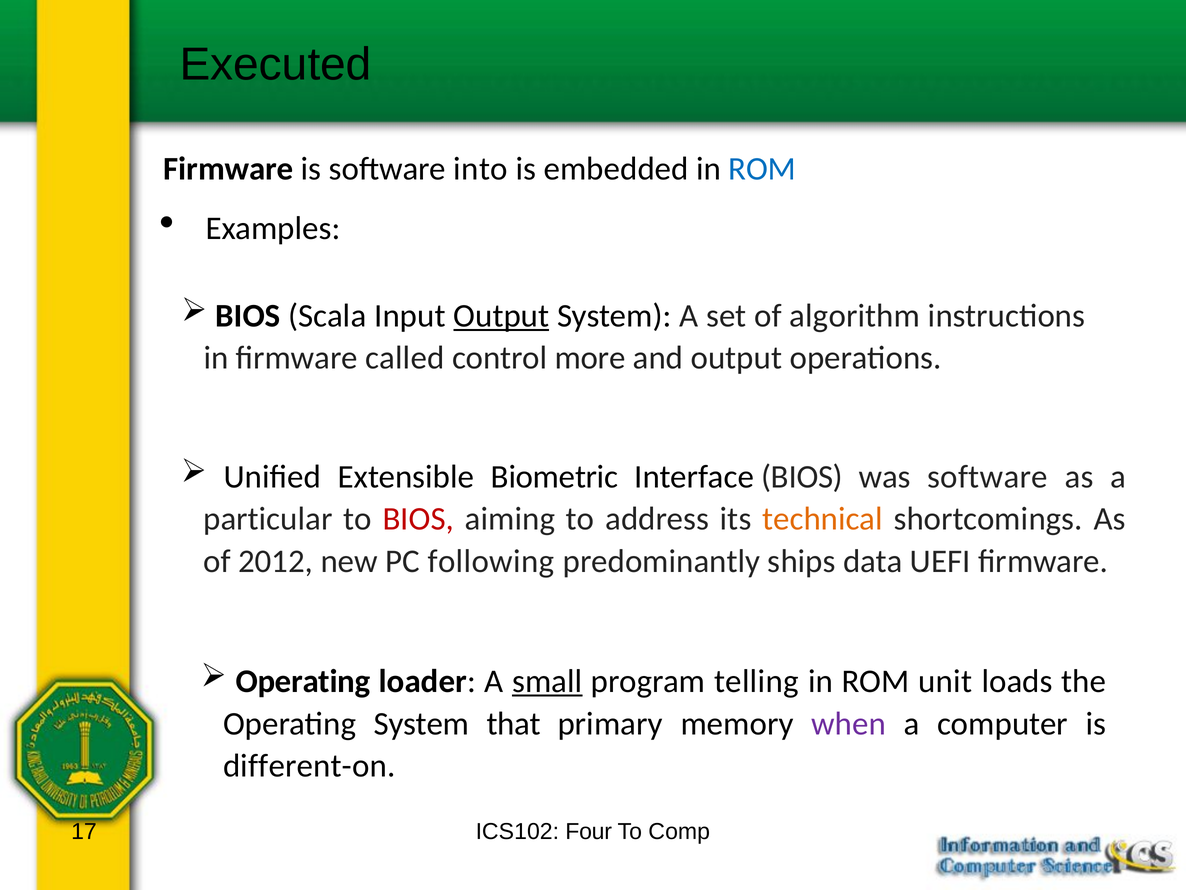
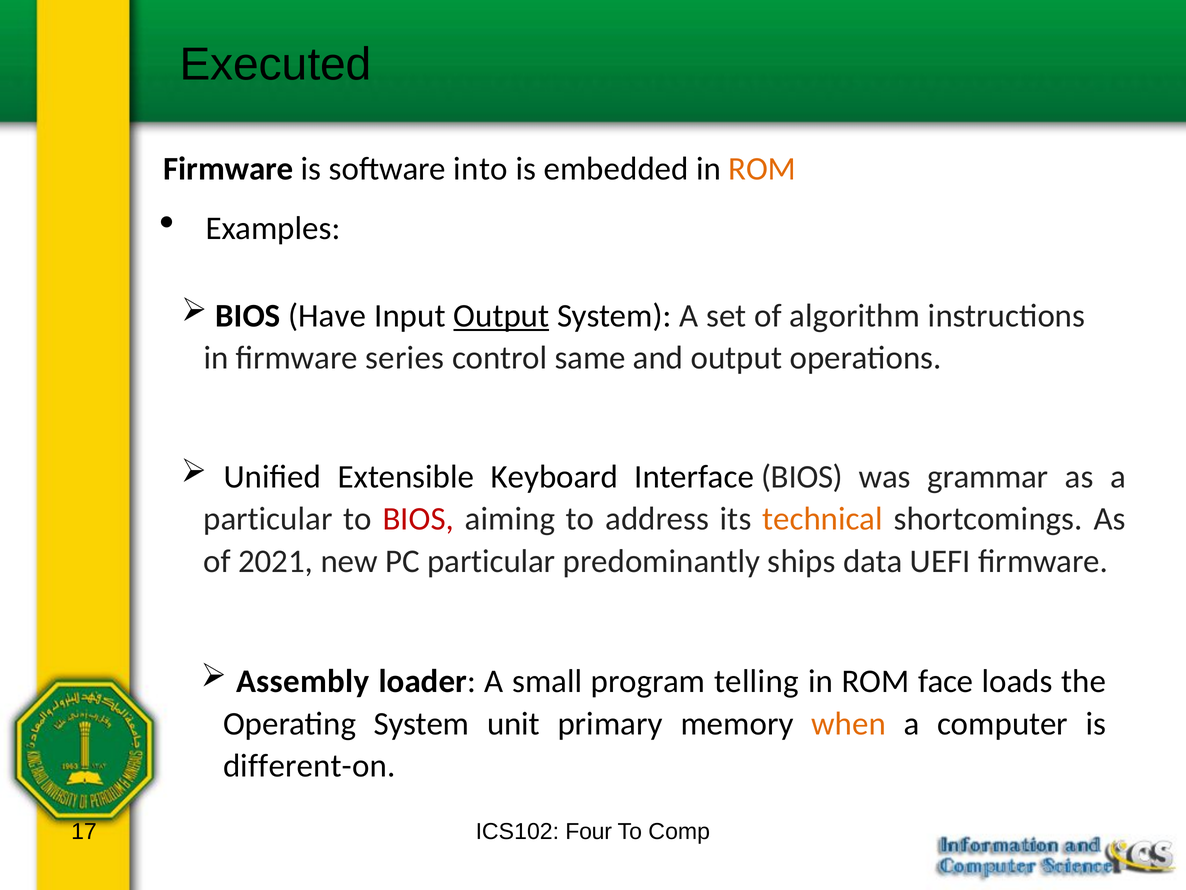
ROM at (762, 169) colour: blue -> orange
Scala: Scala -> Have
called: called -> series
more: more -> same
Biometric: Biometric -> Keyboard
was software: software -> grammar
2012: 2012 -> 2021
PC following: following -> particular
Operating at (303, 681): Operating -> Assembly
small underline: present -> none
unit: unit -> face
that: that -> unit
when colour: purple -> orange
